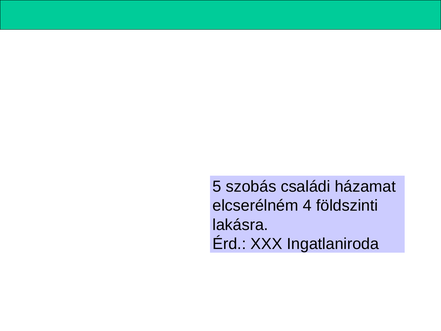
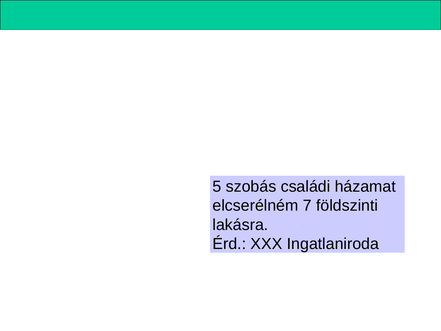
4: 4 -> 7
